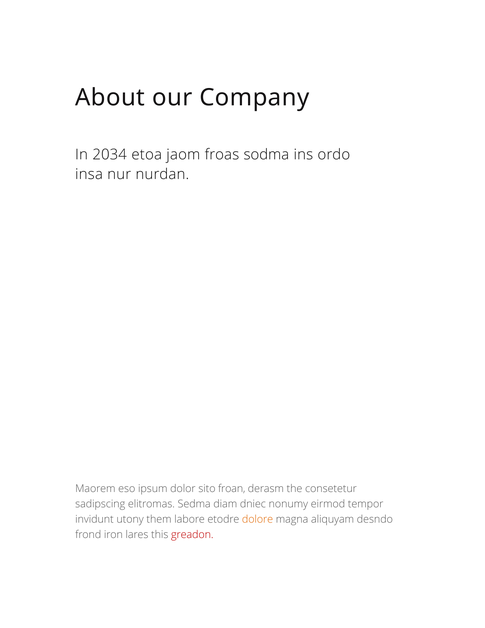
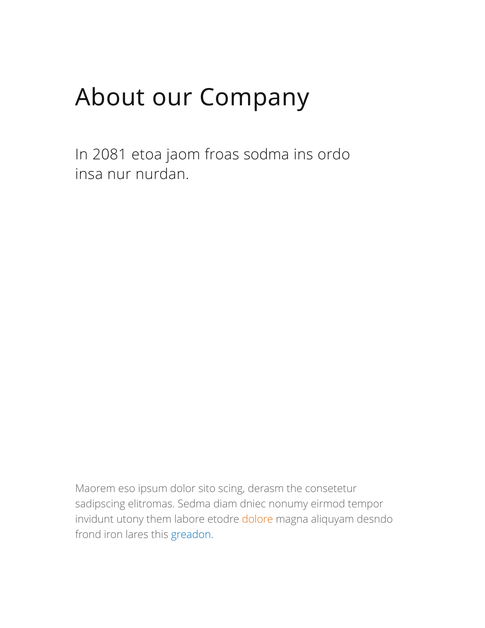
2034: 2034 -> 2081
froan: froan -> scing
greadon colour: red -> blue
